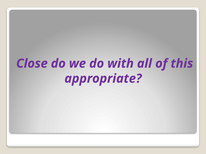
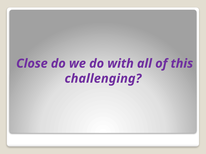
appropriate: appropriate -> challenging
